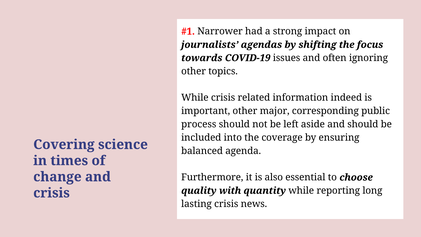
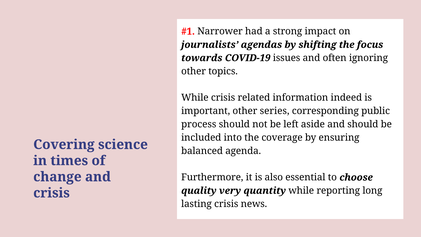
major: major -> series
with: with -> very
